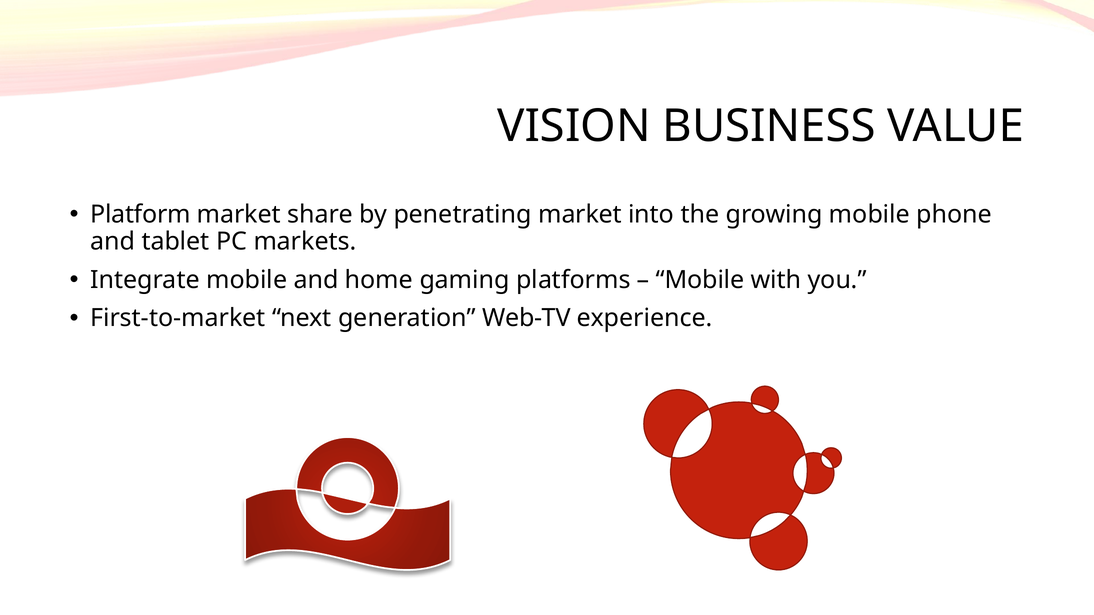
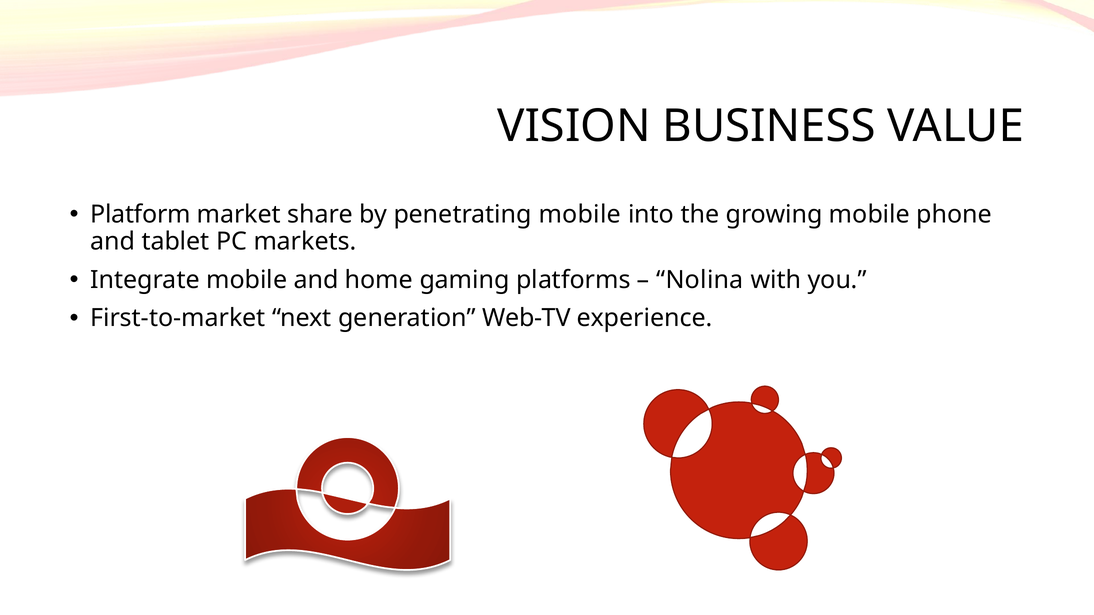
penetrating market: market -> mobile
Mobile at (700, 280): Mobile -> Nolina
